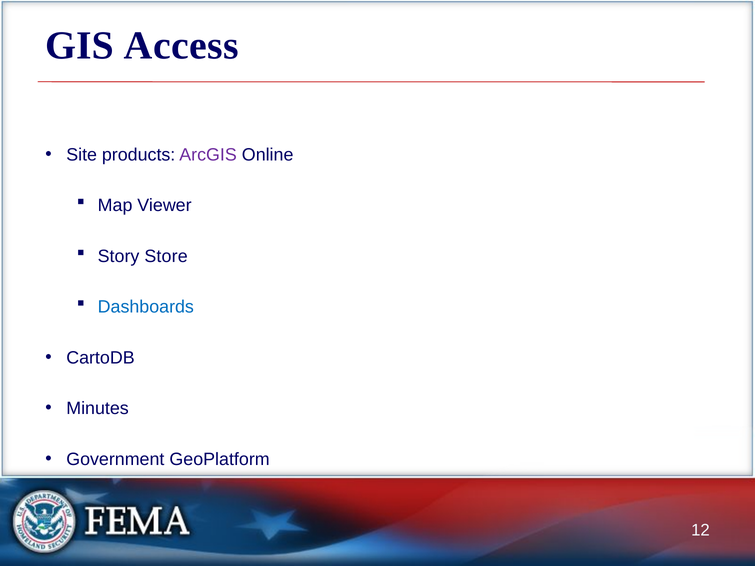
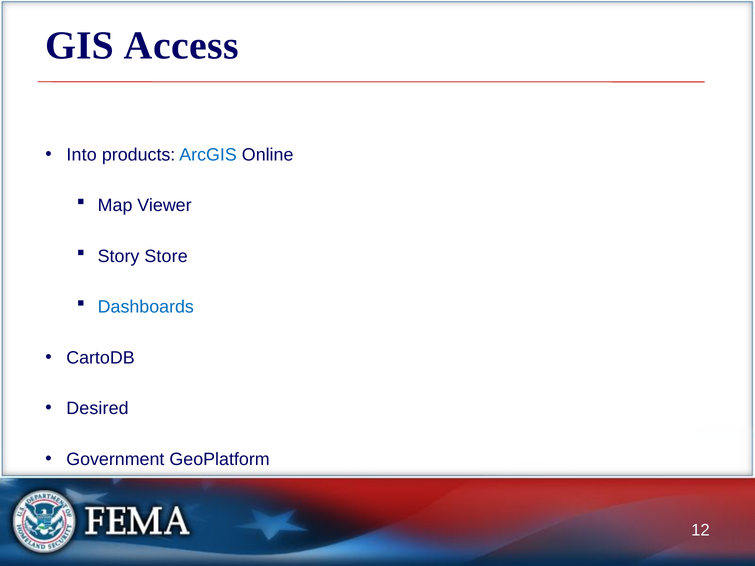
Site: Site -> Into
ArcGIS colour: purple -> blue
Minutes: Minutes -> Desired
